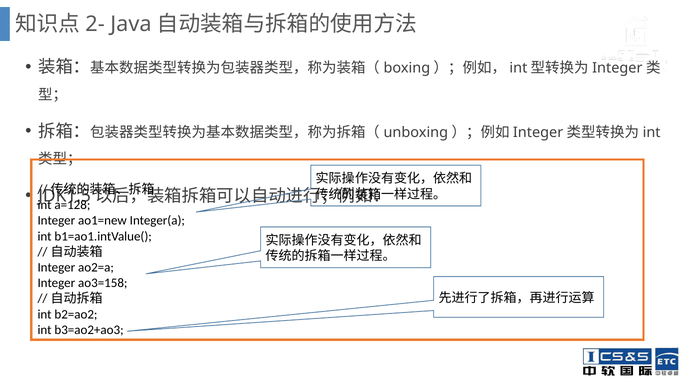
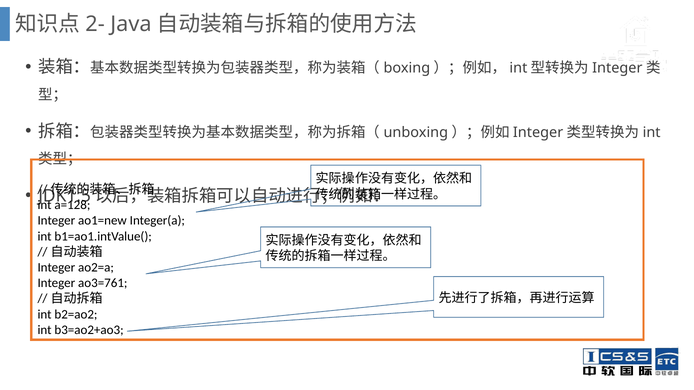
ao3=158: ao3=158 -> ao3=761
